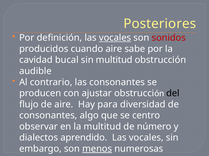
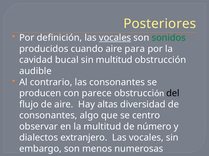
sonidos colour: red -> green
sabe: sabe -> para
ajustar: ajustar -> parece
para: para -> altas
aprendido: aprendido -> extranjero
menos underline: present -> none
